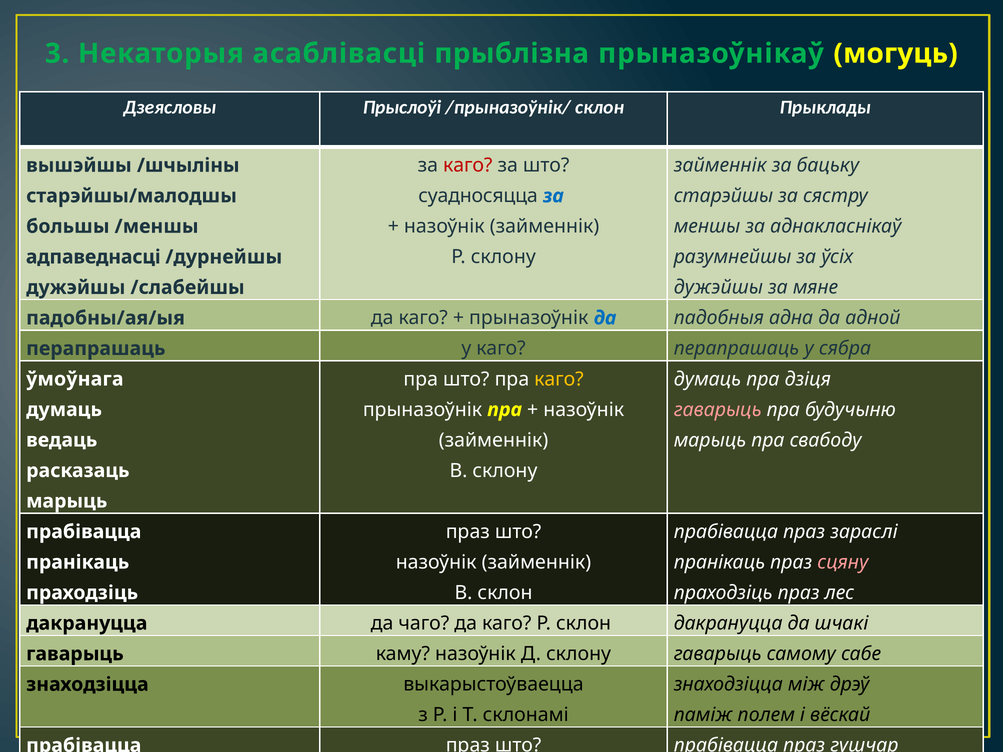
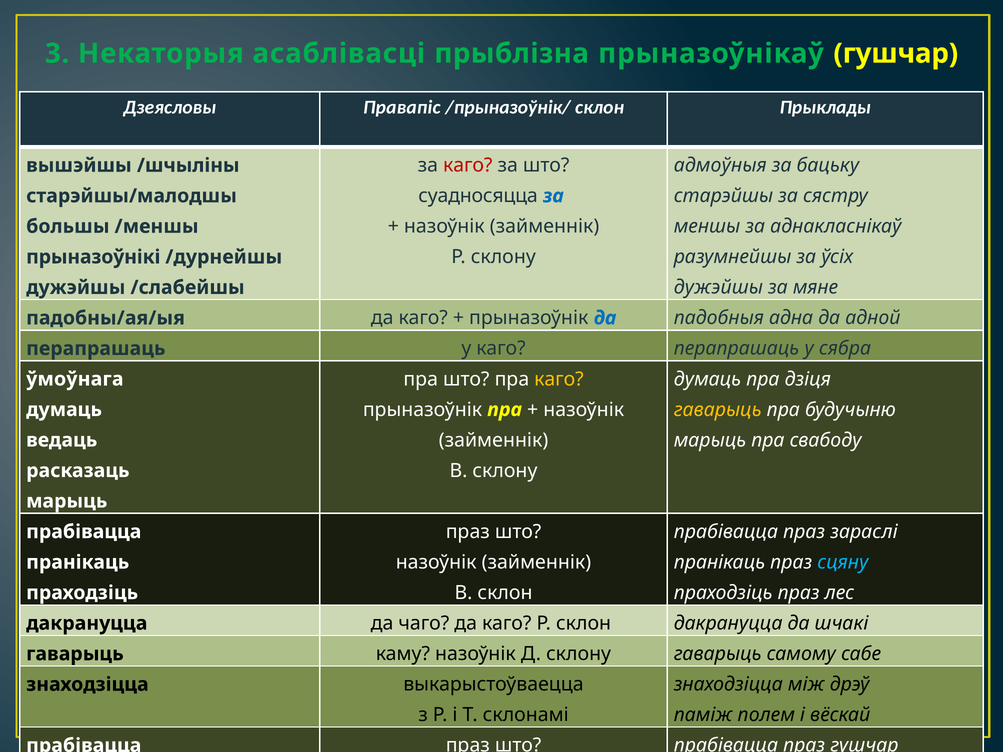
прыназоўнікаў могуць: могуць -> гушчар
Прыслоўі: Прыслоўі -> Правапіс
займеннік at (720, 165): займеннік -> адмоўныя
адпаведнасці: адпаведнасці -> прыназоўнікі
гаварыць at (718, 410) colour: pink -> yellow
сцяну colour: pink -> light blue
